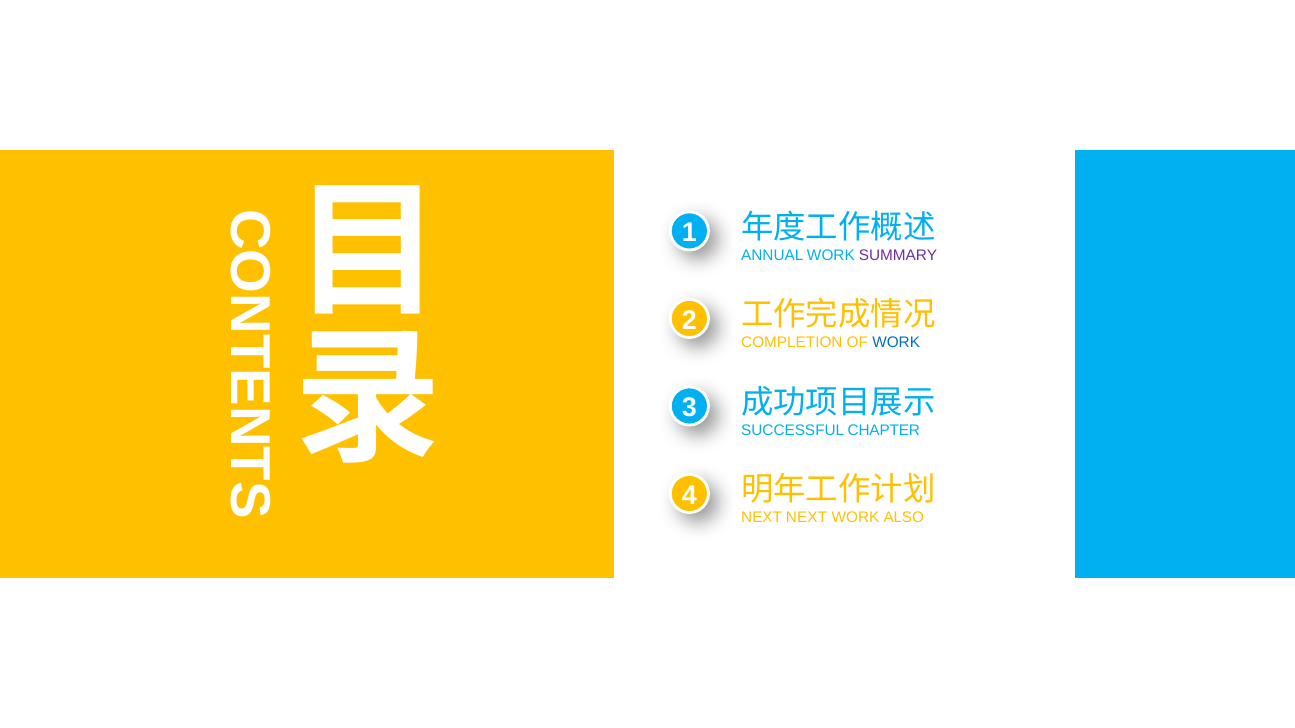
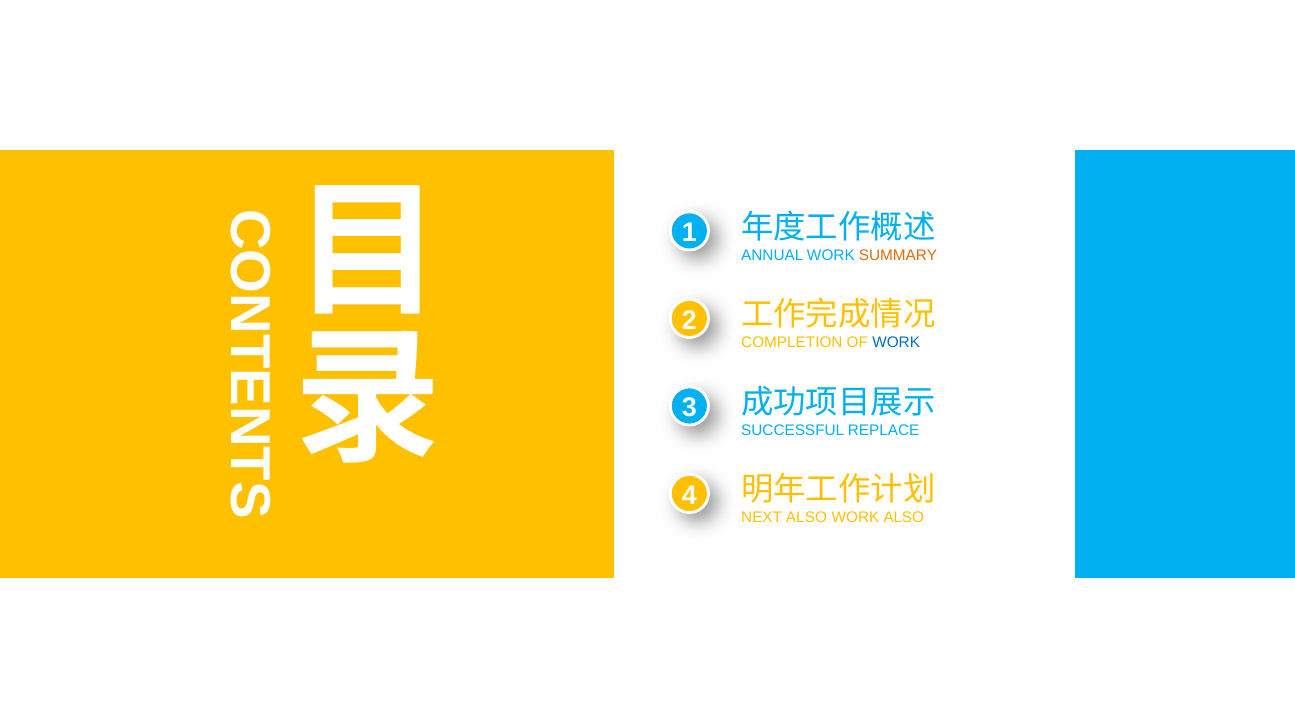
SUMMARY colour: purple -> orange
CHAPTER: CHAPTER -> REPLACE
NEXT NEXT: NEXT -> ALSO
